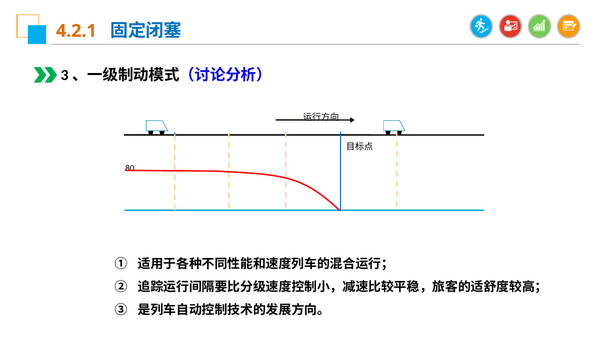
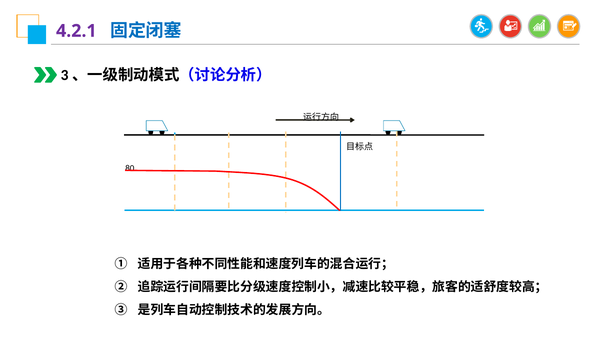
4.2.1 colour: orange -> purple
